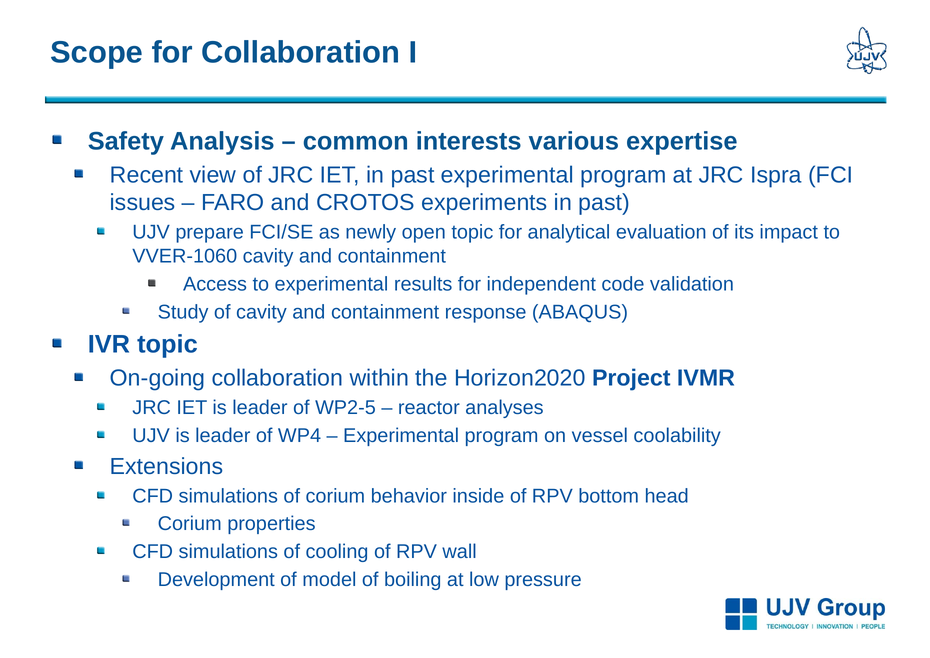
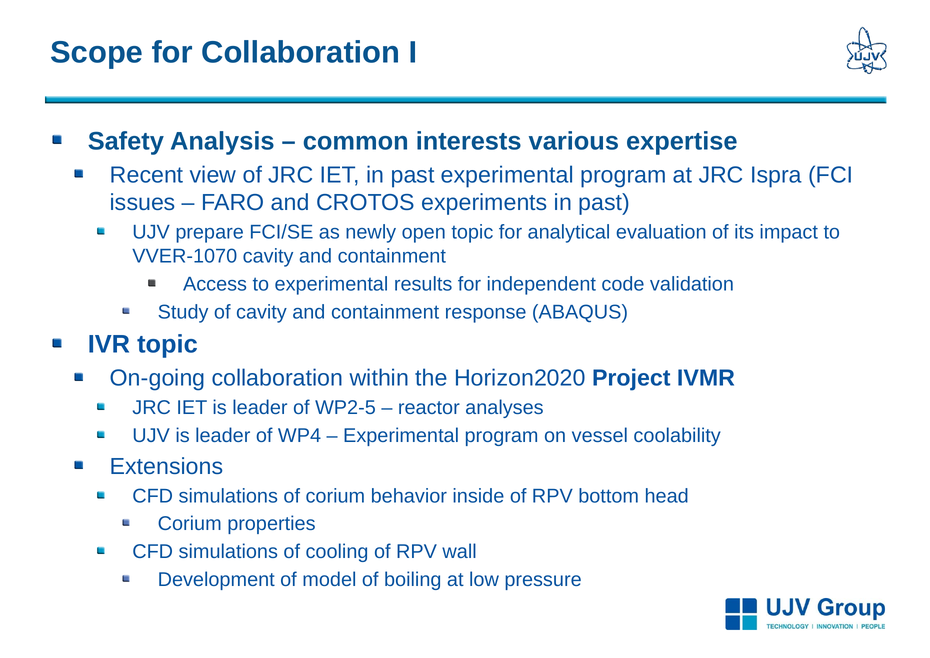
VVER-1060: VVER-1060 -> VVER-1070
